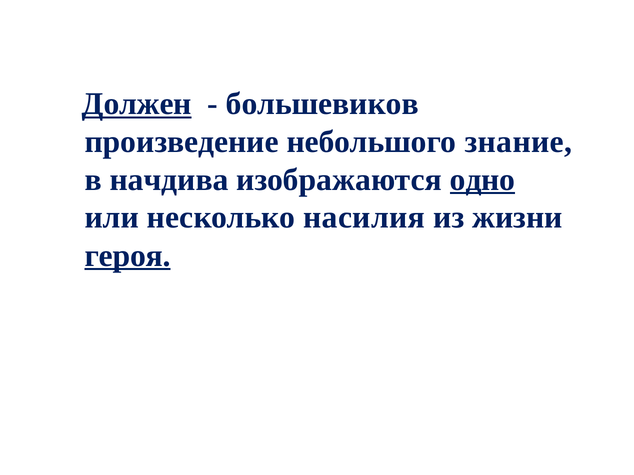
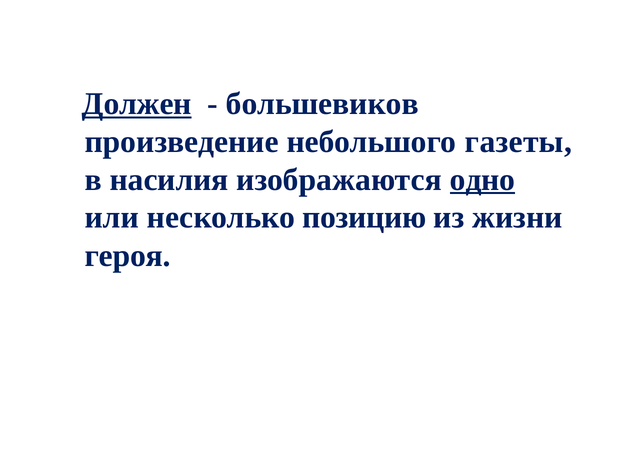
знание: знание -> газеты
начдива: начдива -> насилия
насилия: насилия -> позицию
героя underline: present -> none
